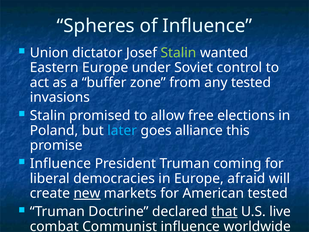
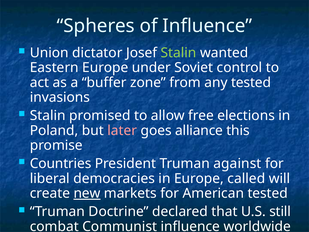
later colour: light blue -> pink
Influence at (60, 163): Influence -> Countries
coming: coming -> against
afraid: afraid -> called
that underline: present -> none
live: live -> still
